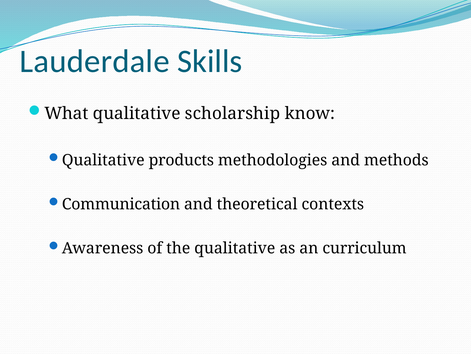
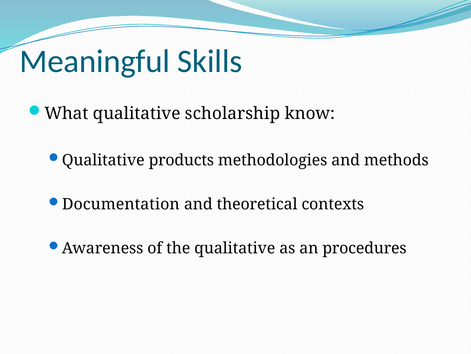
Lauderdale: Lauderdale -> Meaningful
Communication: Communication -> Documentation
curriculum: curriculum -> procedures
